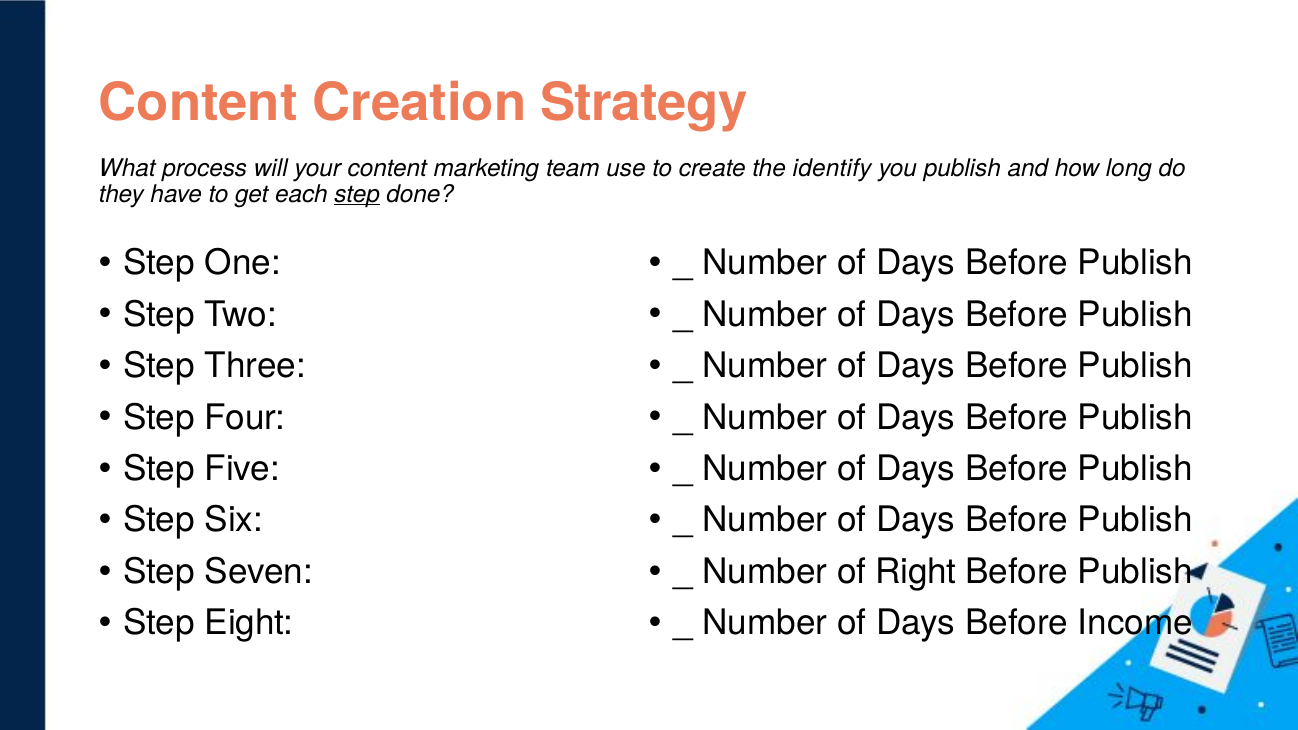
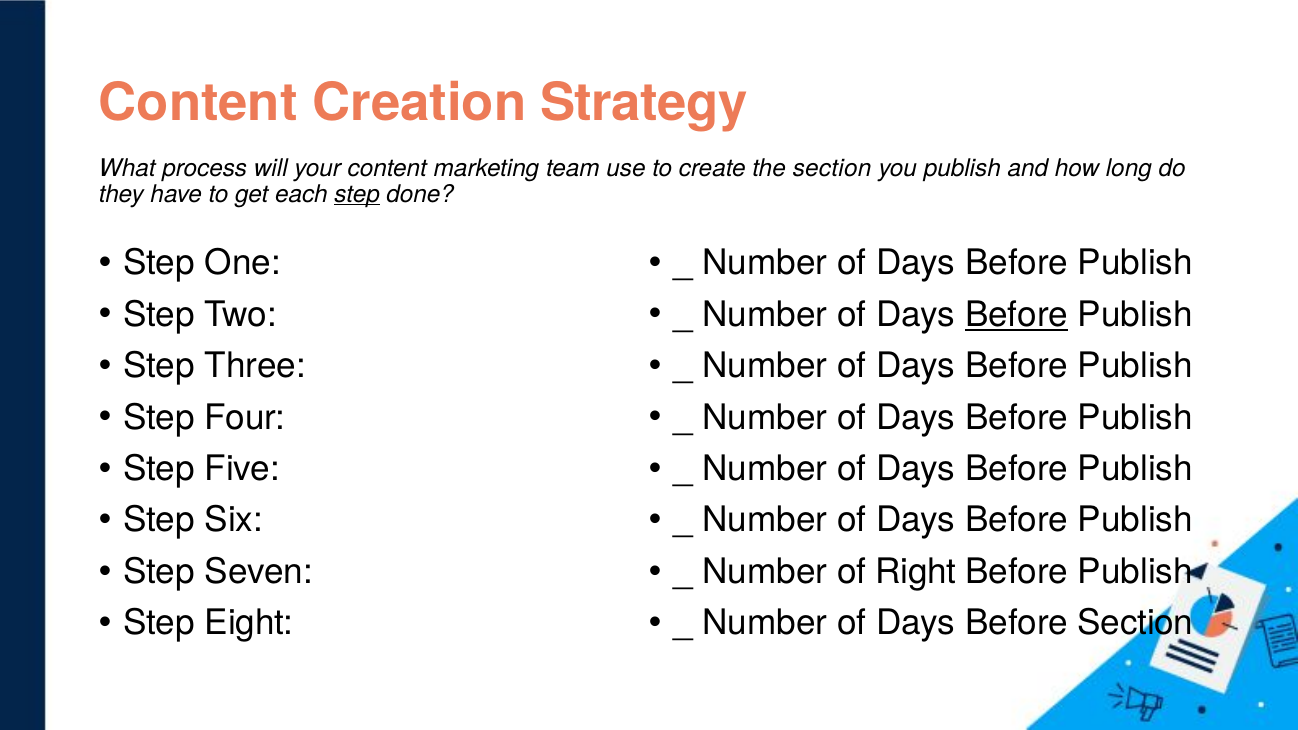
the identify: identify -> section
Before at (1017, 315) underline: none -> present
Before Income: Income -> Section
